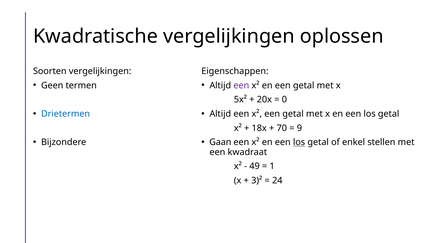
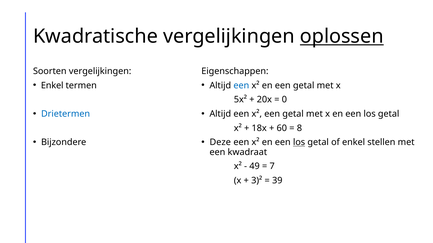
oplossen underline: none -> present
Geen at (52, 86): Geen -> Enkel
een at (241, 86) colour: purple -> blue
70: 70 -> 60
9: 9 -> 8
Gaan: Gaan -> Deze
1: 1 -> 7
24: 24 -> 39
